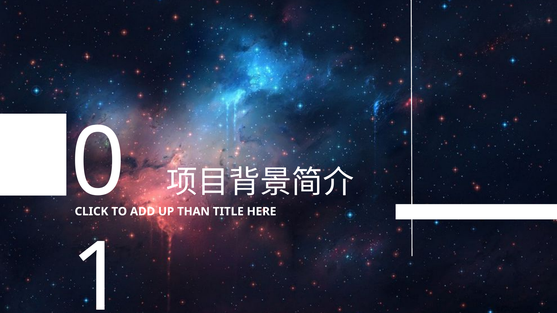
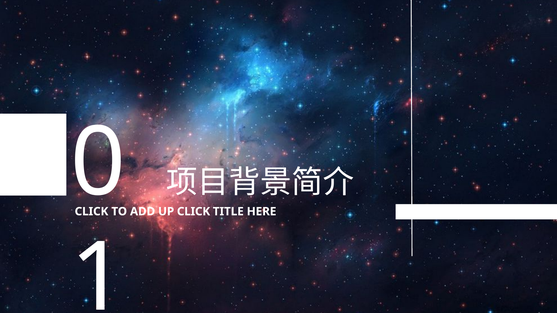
UP THAN: THAN -> CLICK
